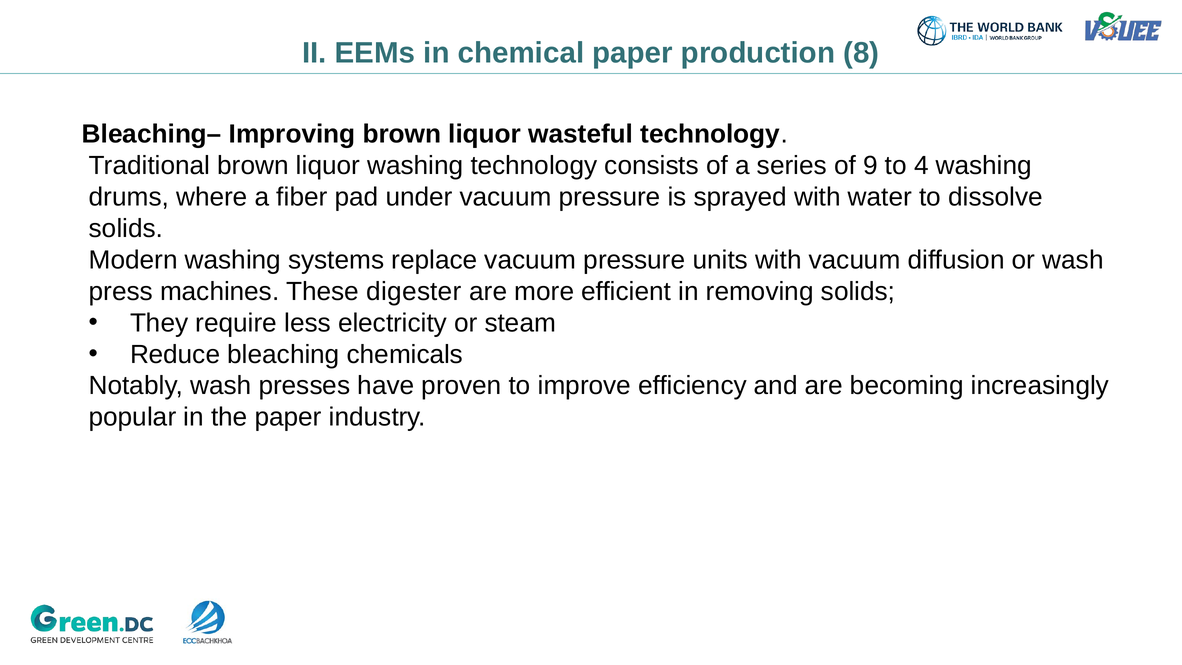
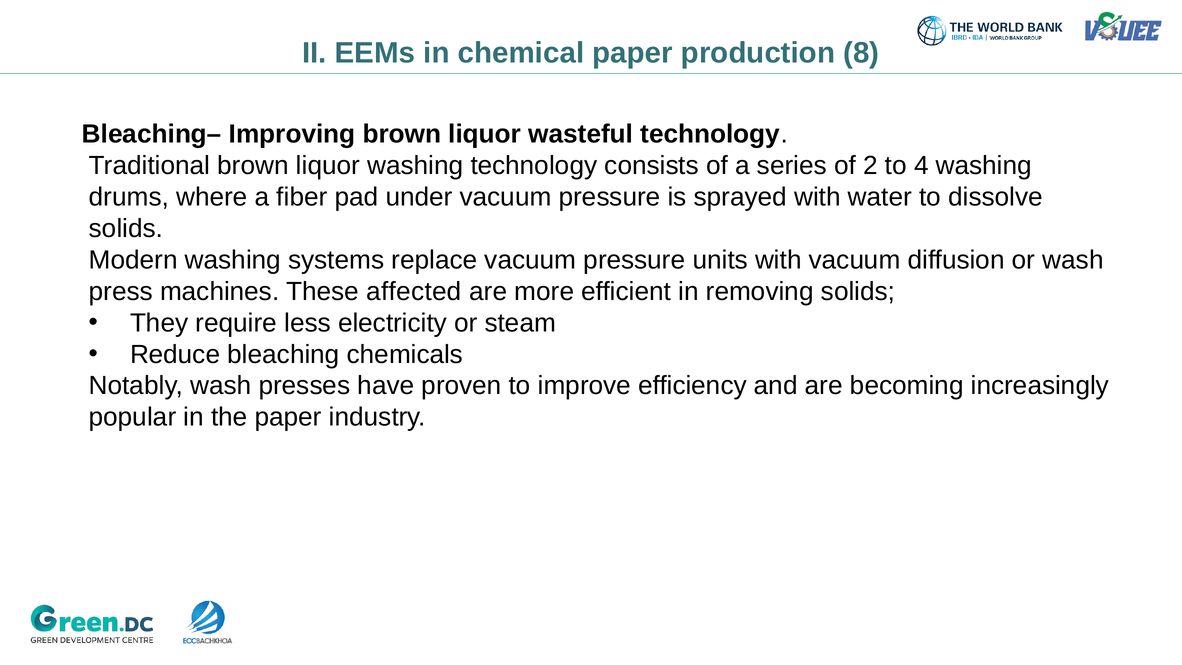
9: 9 -> 2
digester: digester -> affected
